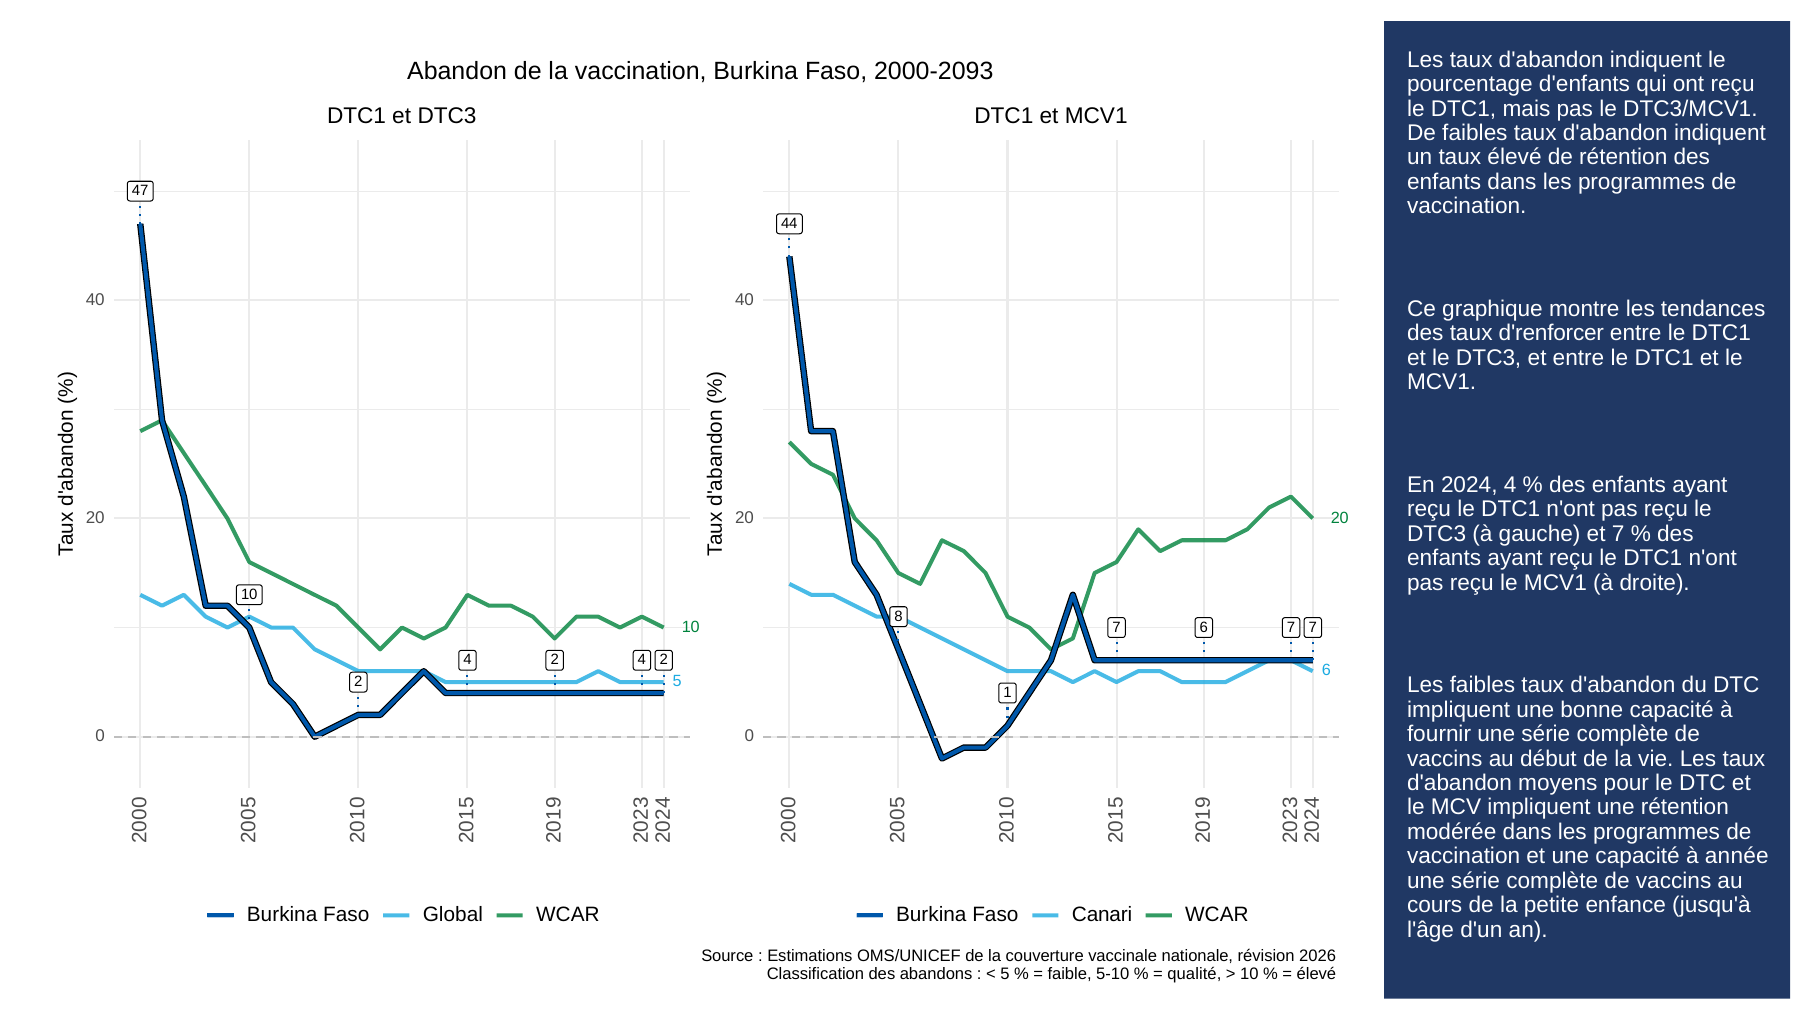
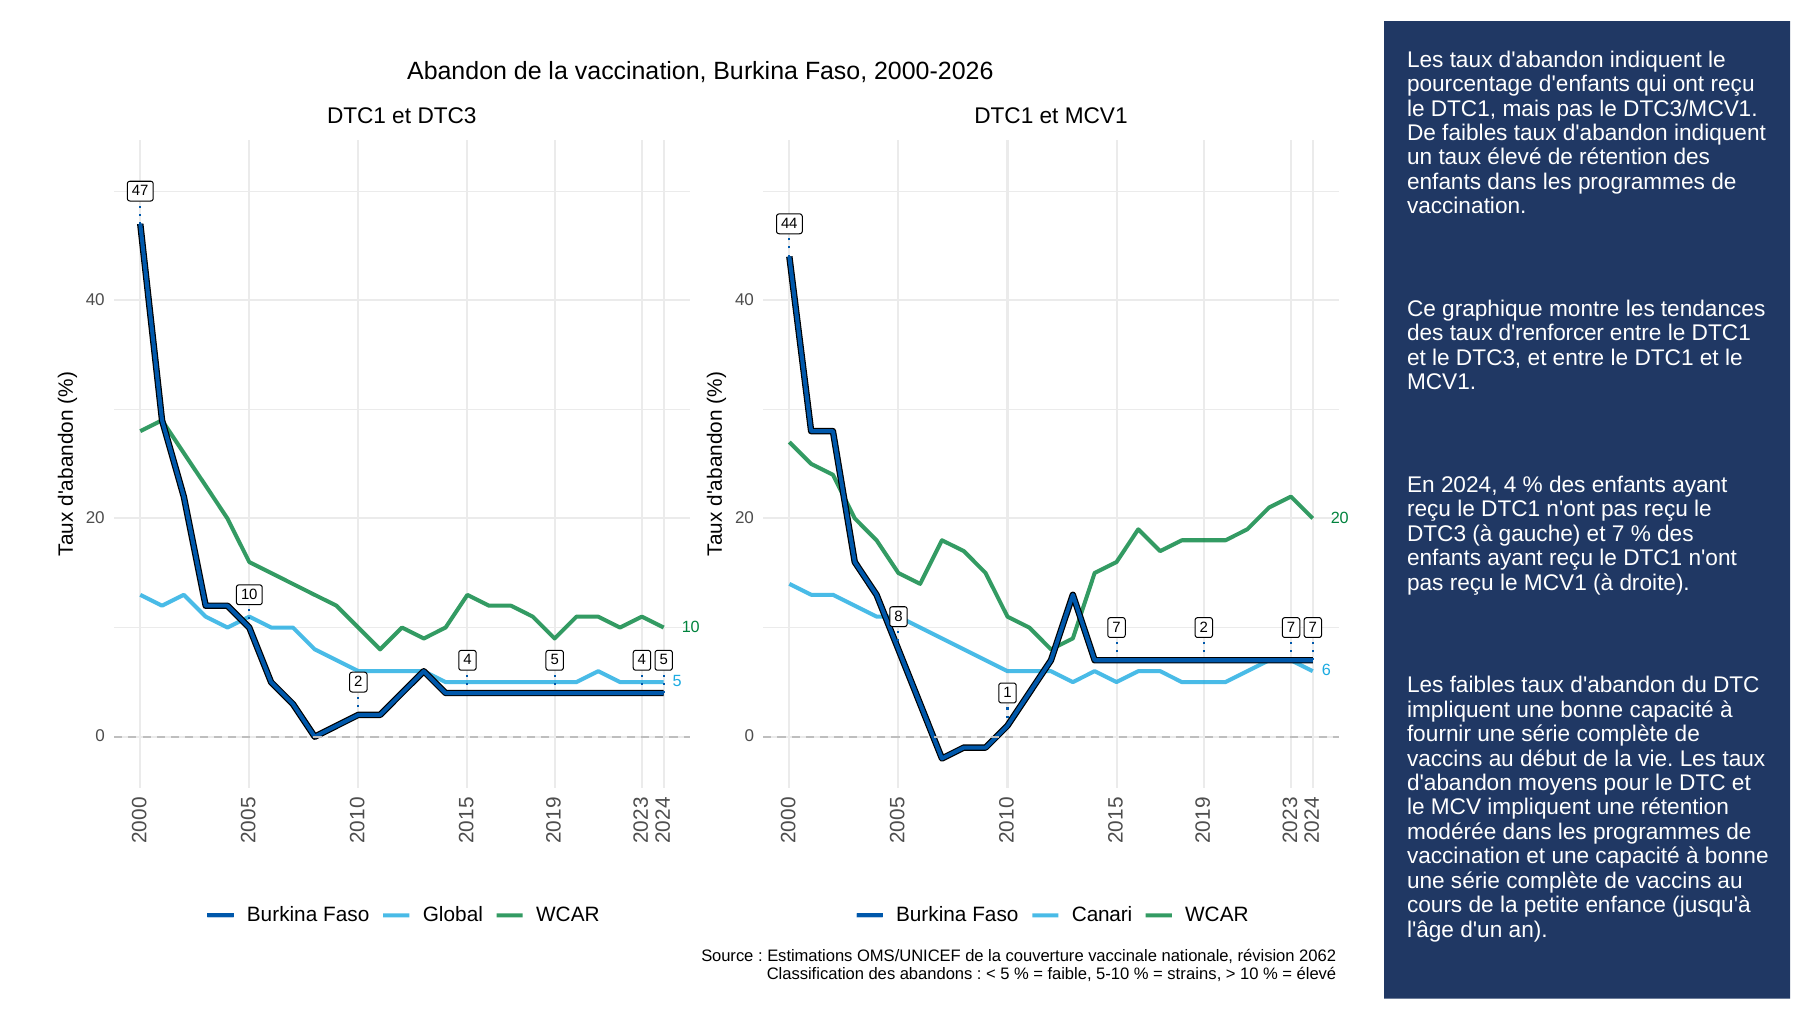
2000-2093: 2000-2093 -> 2000-2026
6 at (1204, 627): 6 -> 2
2 at (555, 660): 2 -> 5
2 at (664, 660): 2 -> 5
à année: année -> bonne
2026: 2026 -> 2062
qualité: qualité -> strains
